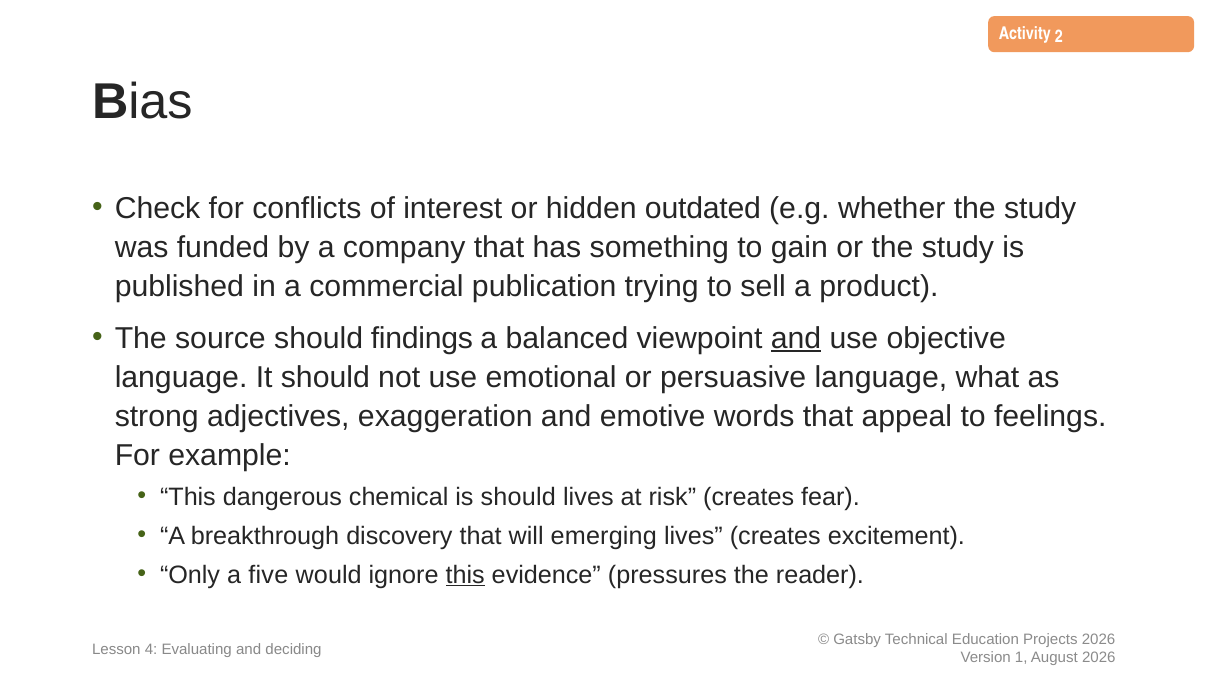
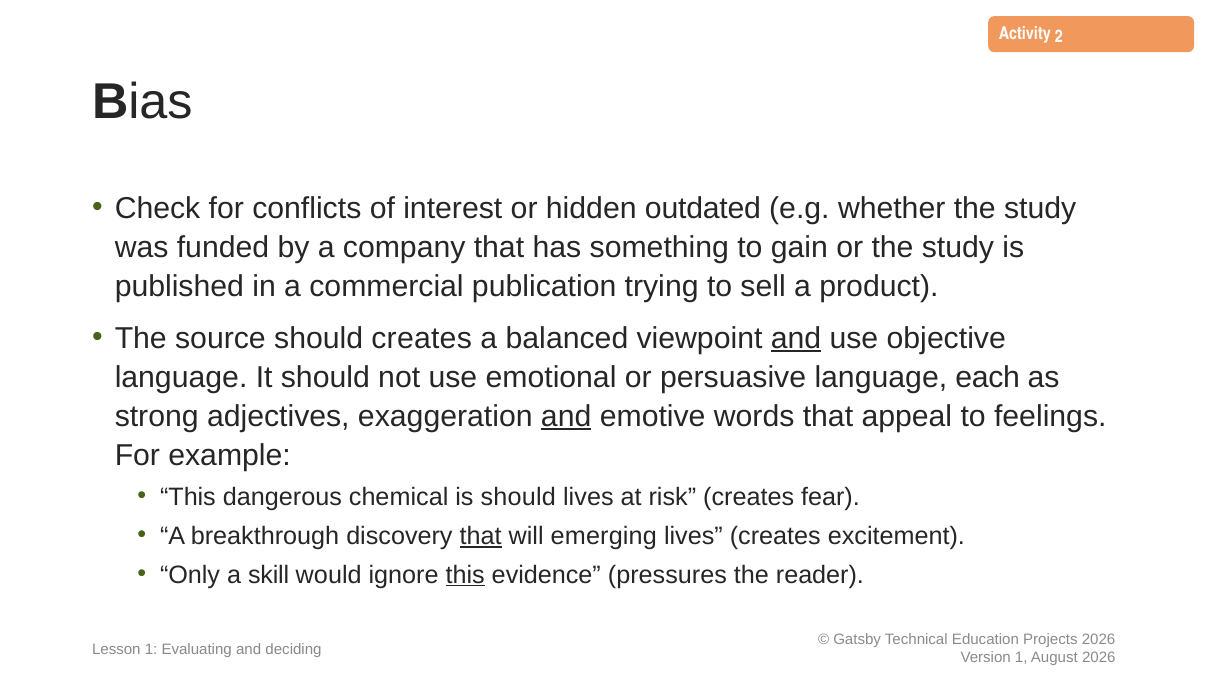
should findings: findings -> creates
what: what -> each
and at (566, 417) underline: none -> present
that at (481, 536) underline: none -> present
five: five -> skill
Lesson 4: 4 -> 1
